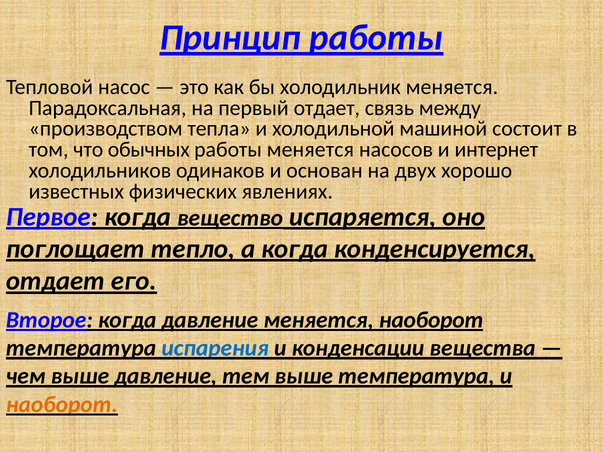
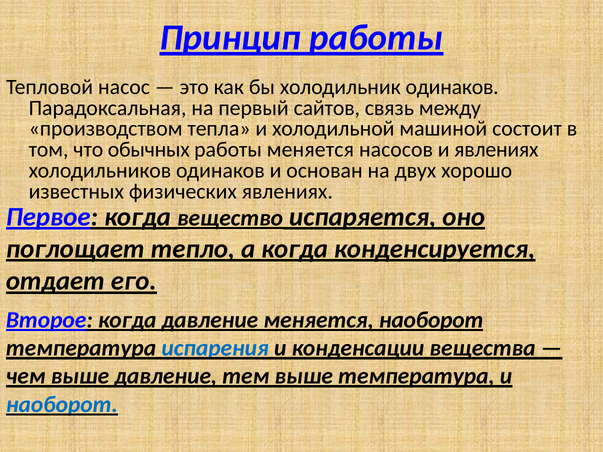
холодильник меняется: меняется -> одинаков
первый отдает: отдает -> сайтов
и интернет: интернет -> явлениях
наоборот at (62, 405) colour: orange -> blue
